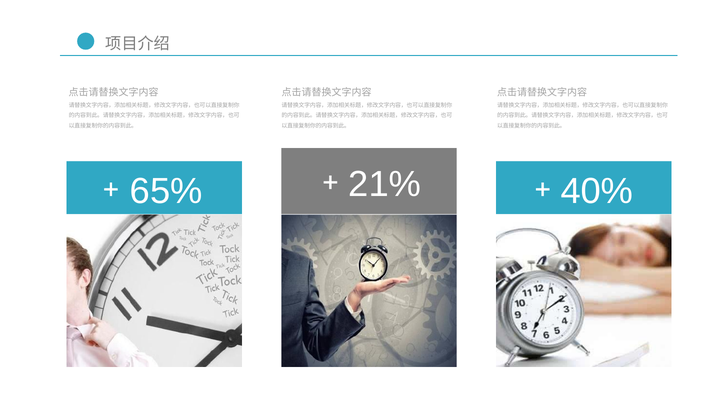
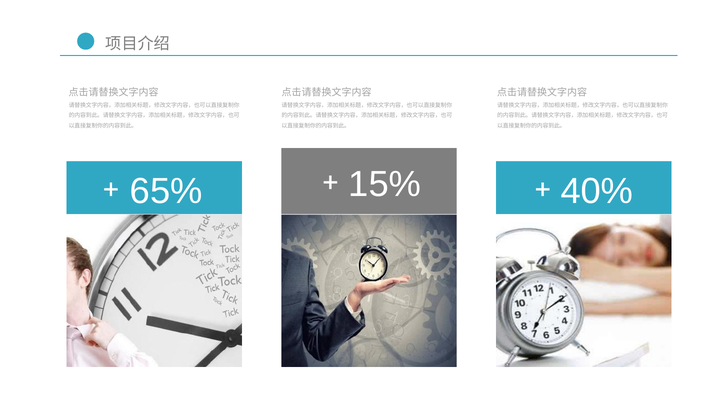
21%: 21% -> 15%
